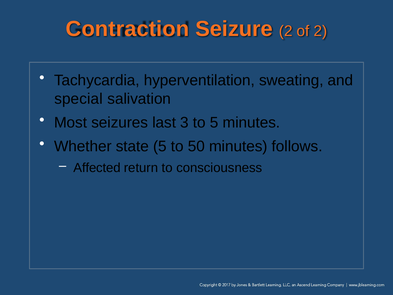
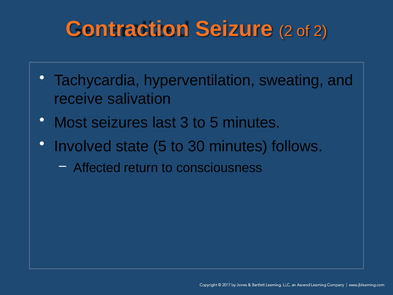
special: special -> receive
Whether: Whether -> Involved
50: 50 -> 30
